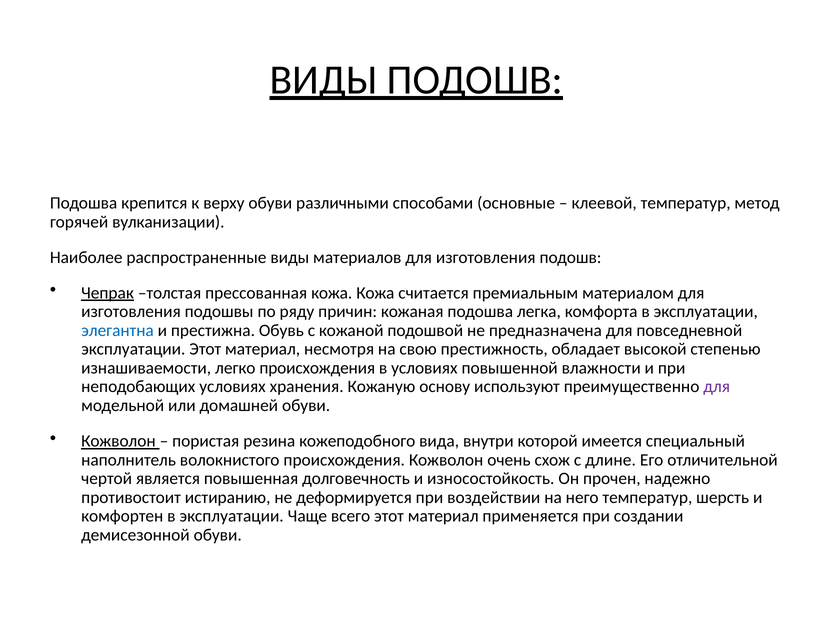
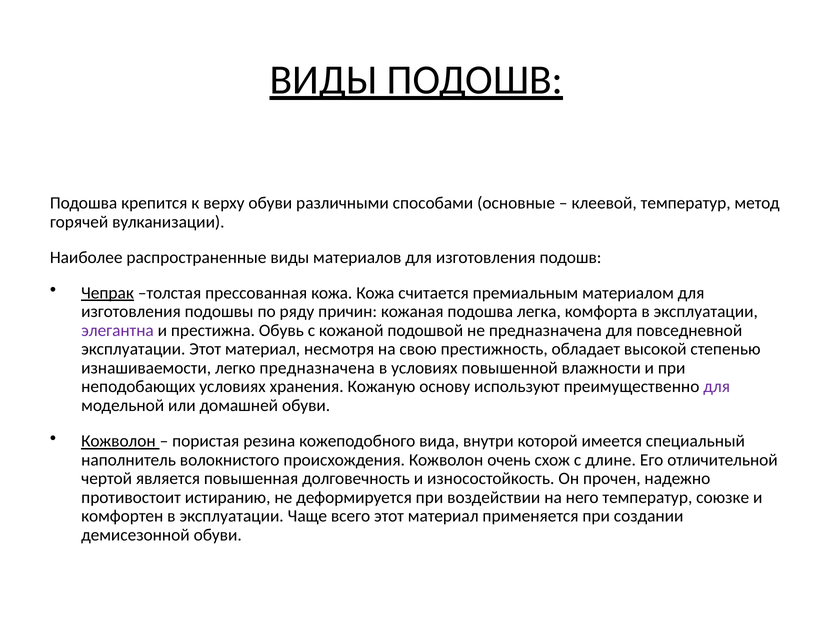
элегантна colour: blue -> purple
легко происхождения: происхождения -> предназначена
шерсть: шерсть -> союзке
